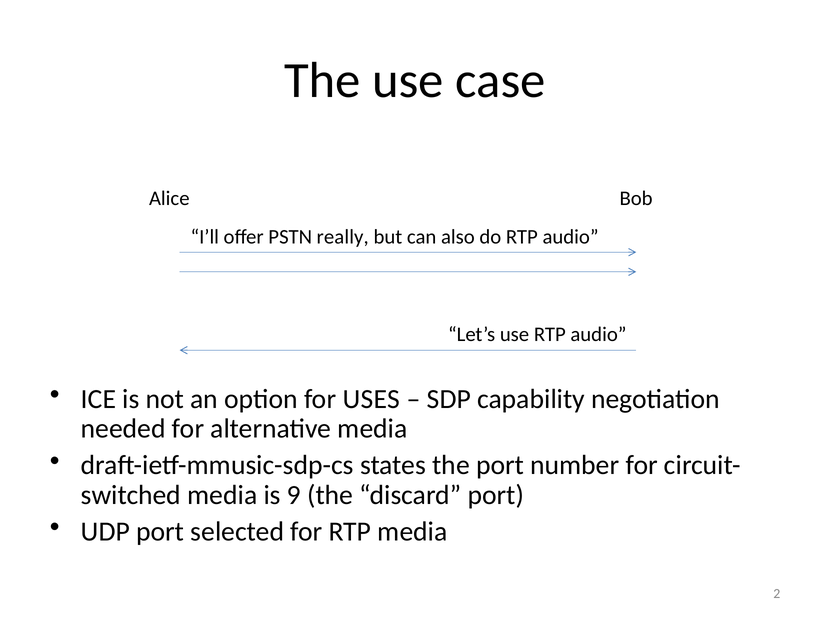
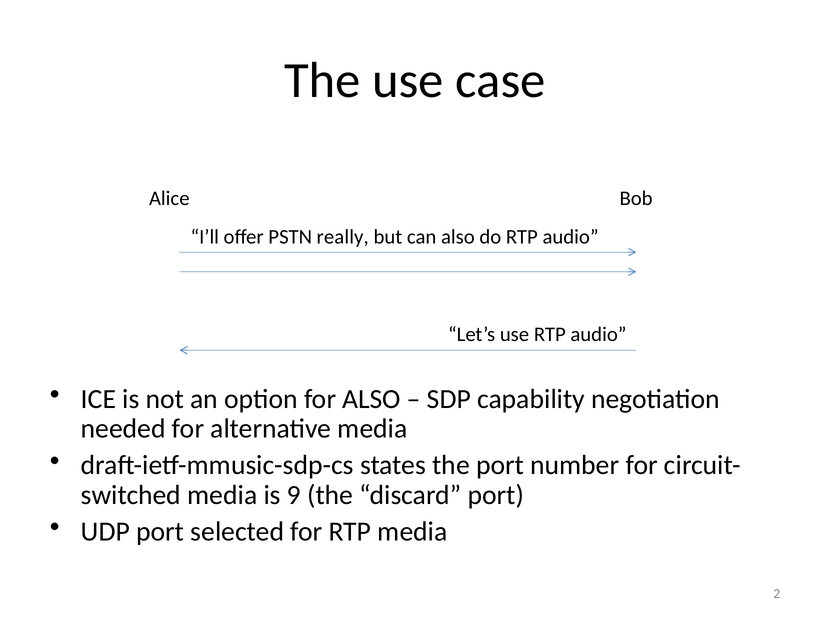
for USES: USES -> ALSO
